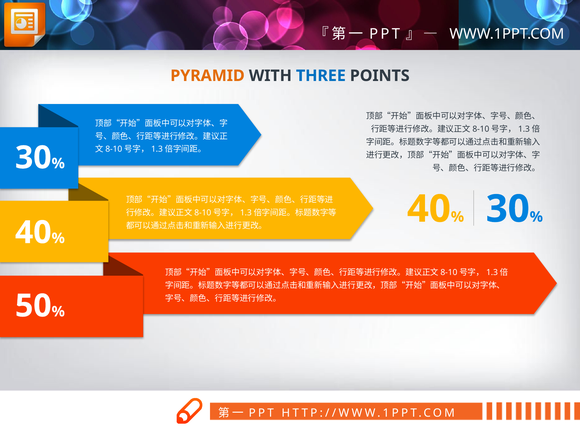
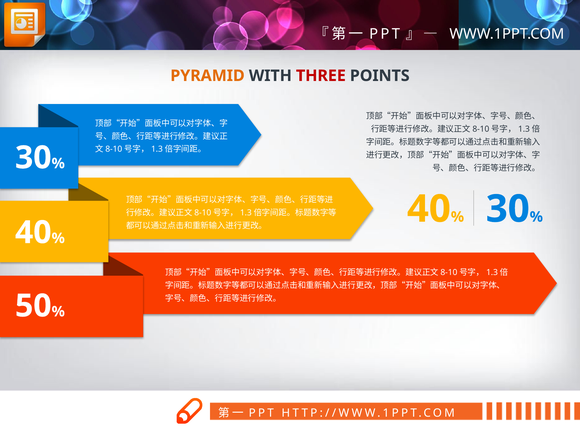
THREE colour: blue -> red
